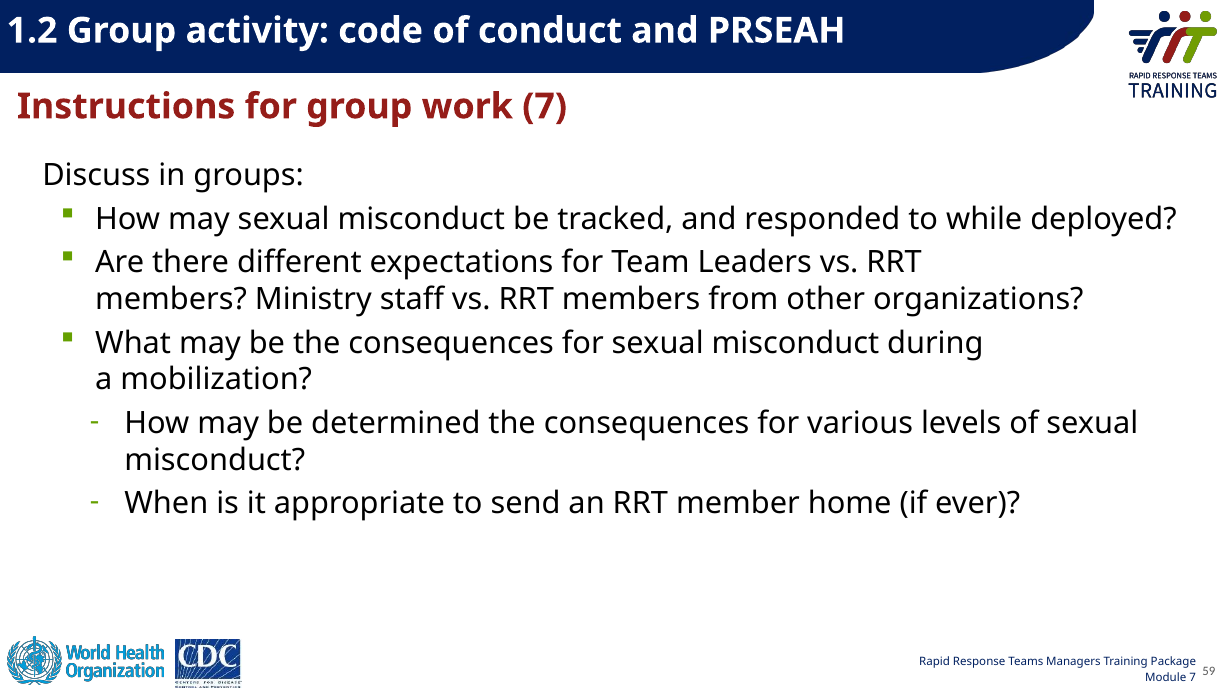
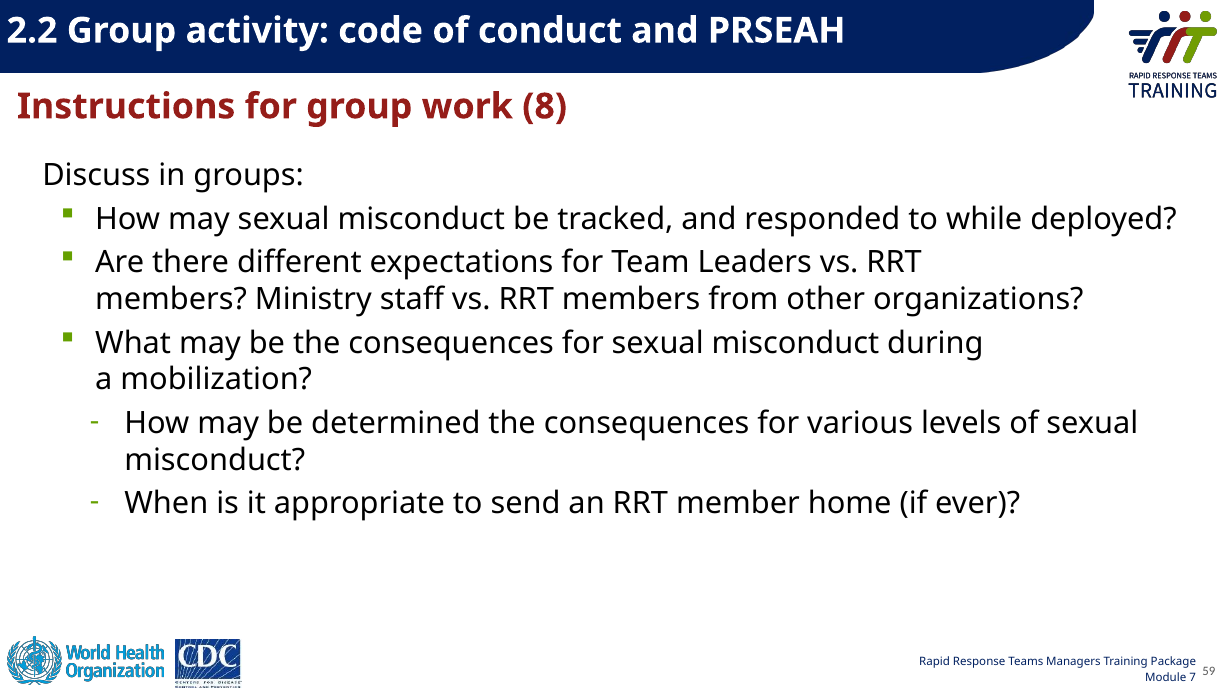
1.2: 1.2 -> 2.2
work 7: 7 -> 8
